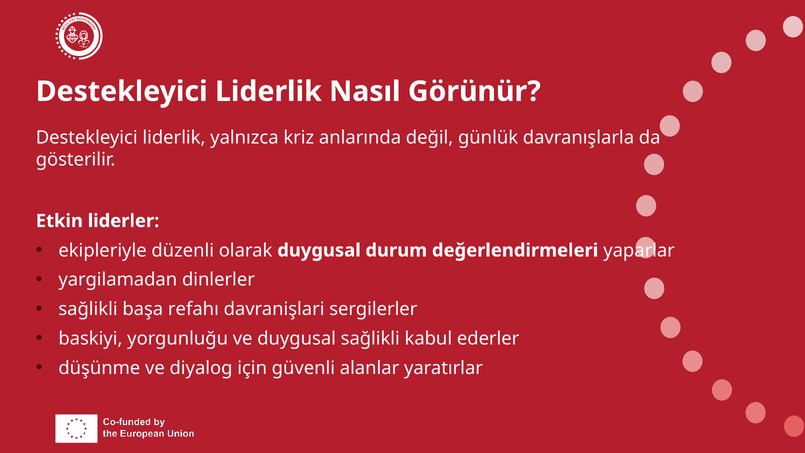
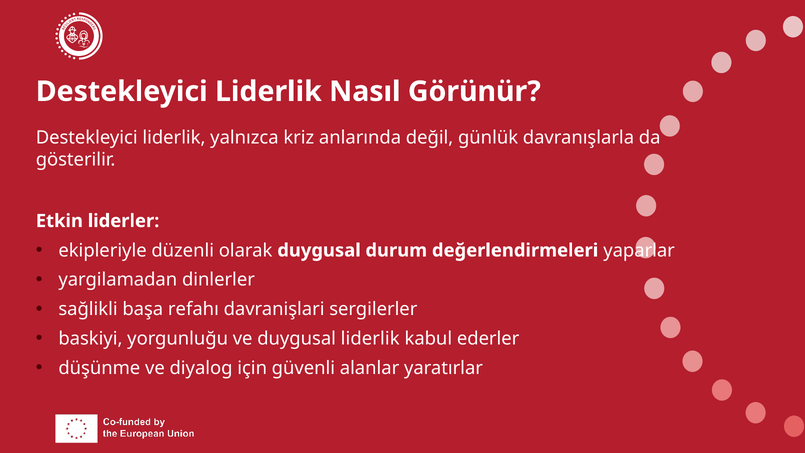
duygusal sağlikli: sağlikli -> liderlik
